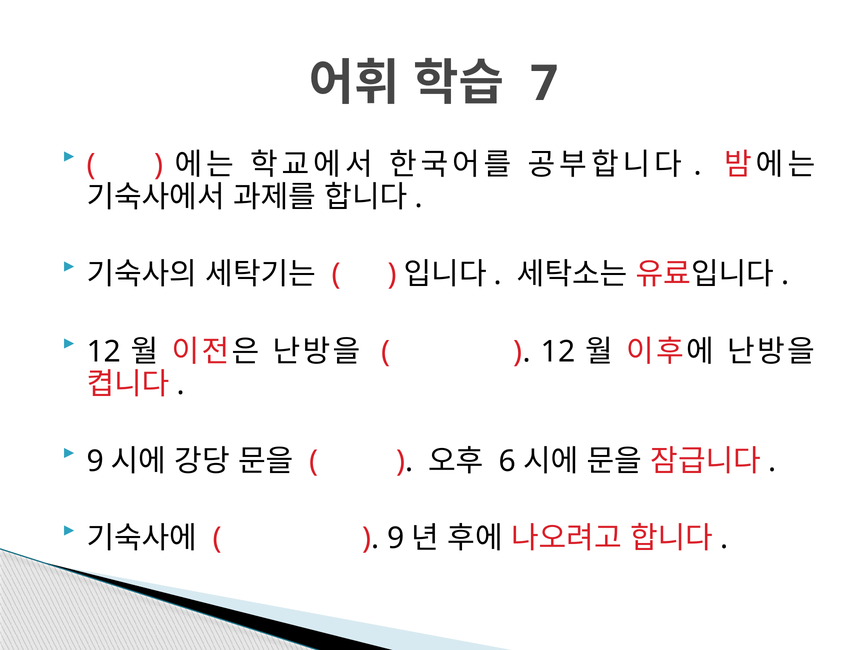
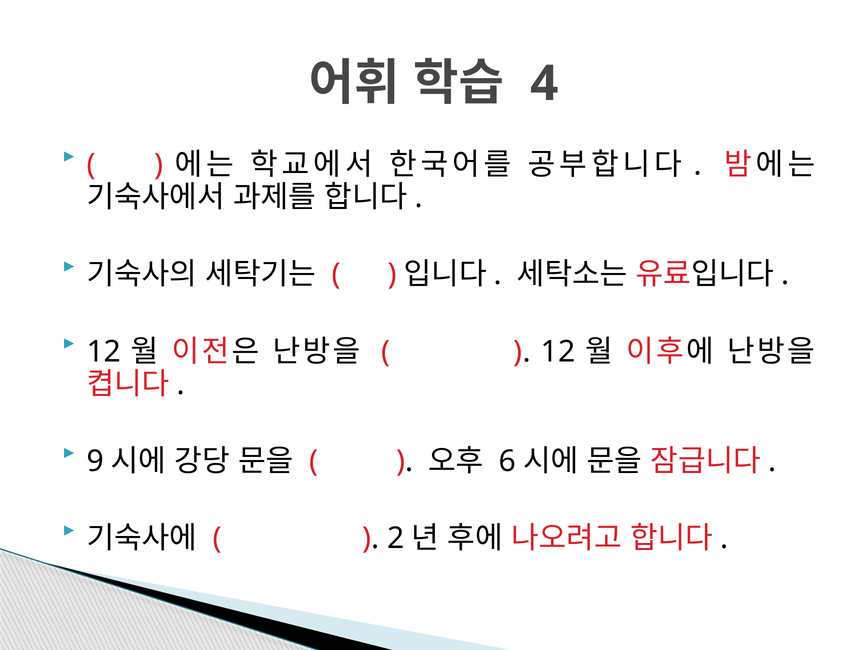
7: 7 -> 4
9 at (396, 539): 9 -> 2
